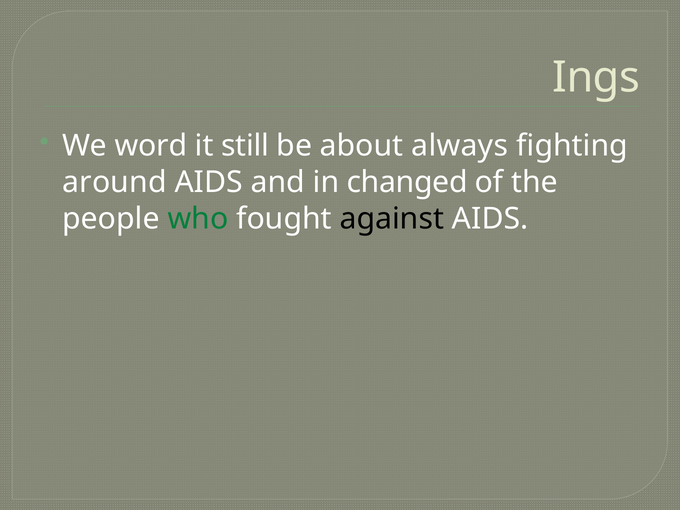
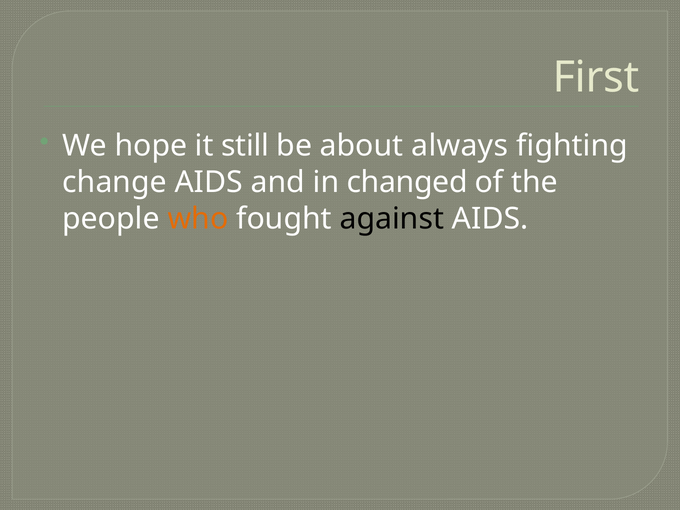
Ings: Ings -> First
word: word -> hope
around: around -> change
who colour: green -> orange
